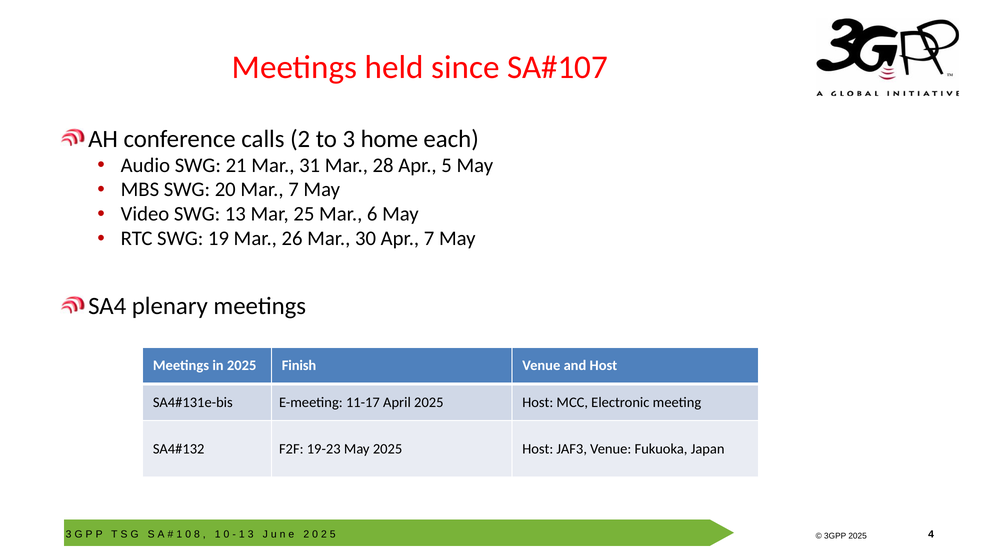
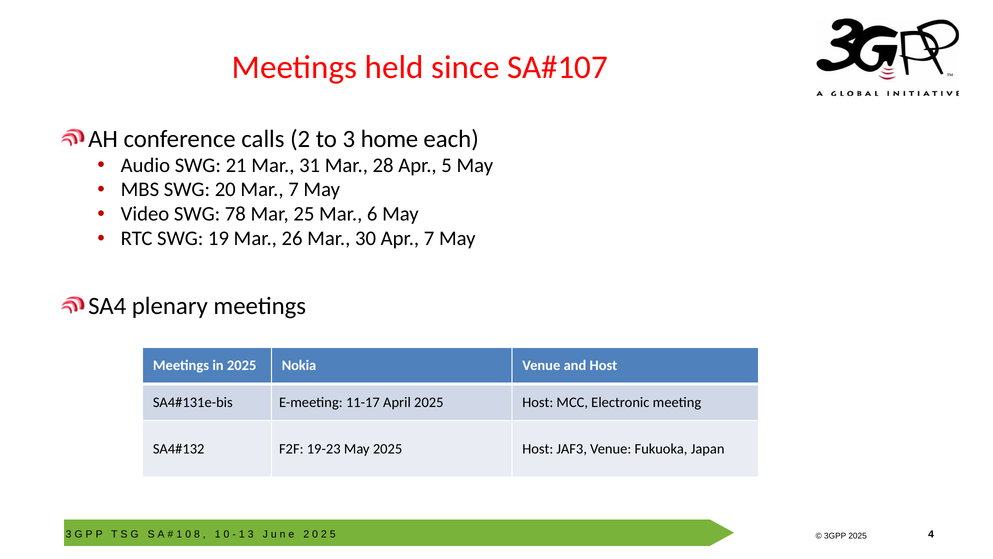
13: 13 -> 78
Finish: Finish -> Nokia
